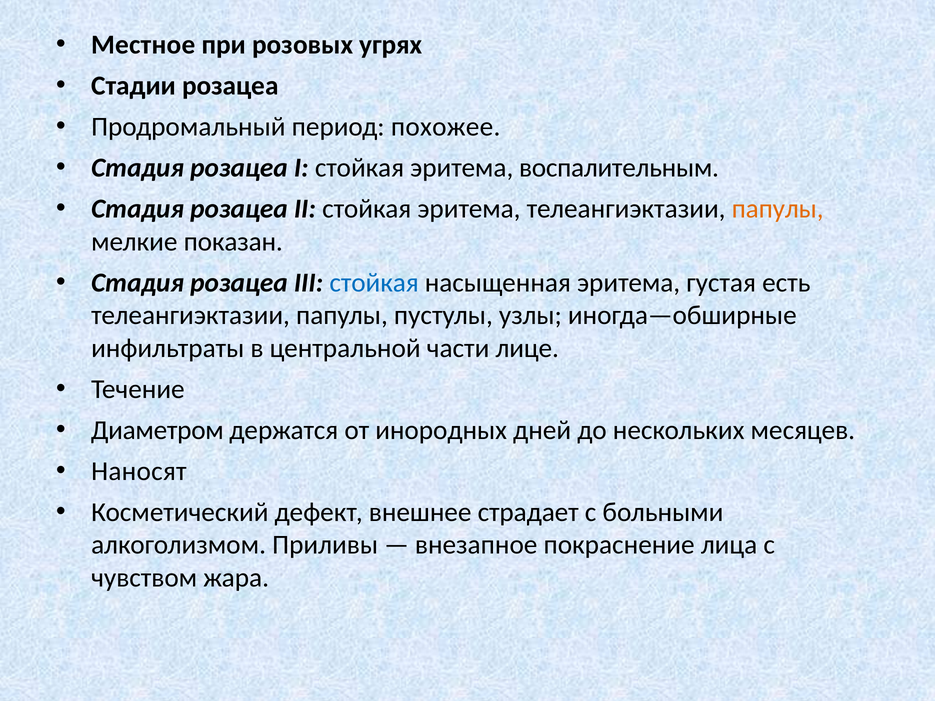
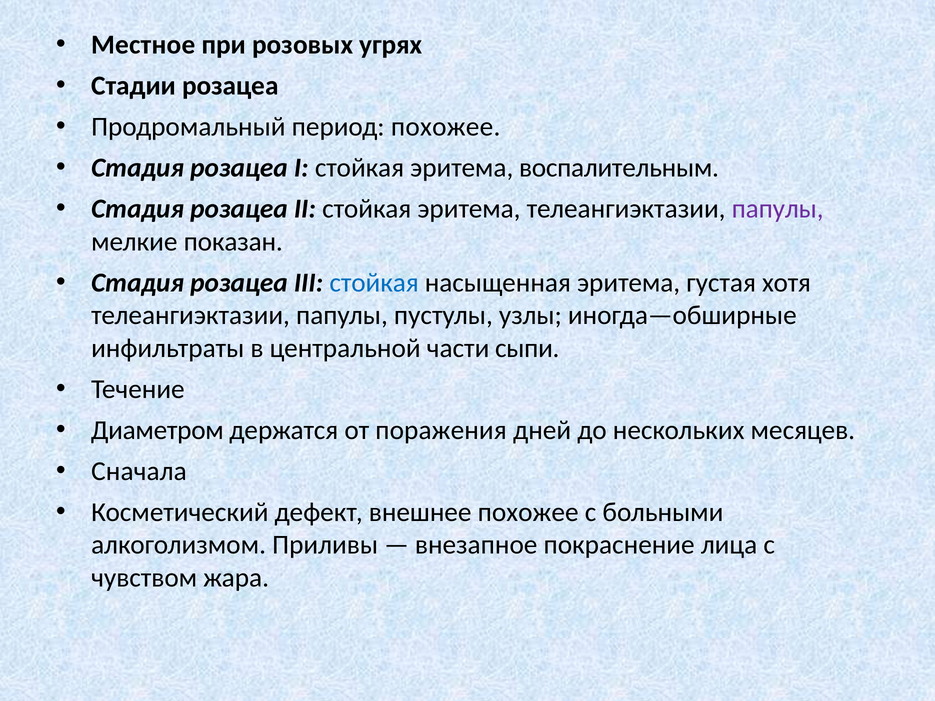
папулы at (778, 209) colour: orange -> purple
есть: есть -> хотя
лице: лице -> сыпи
инородных: инородных -> поражения
Наносят: Наносят -> Сначала
внешнее страдает: страдает -> похожее
